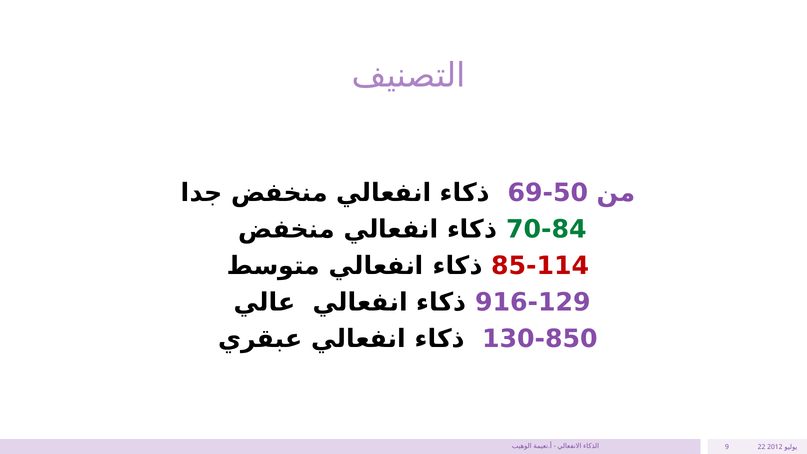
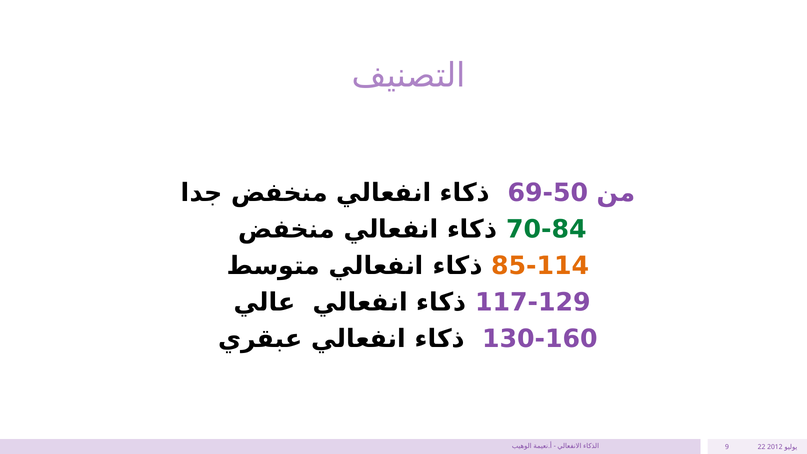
85-114 colour: red -> orange
916-129: 916-129 -> 117-129
130-850: 130-850 -> 130-160
